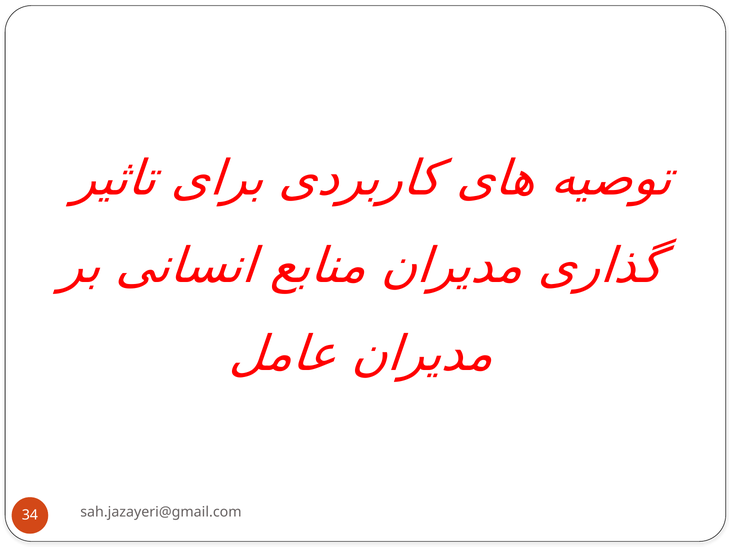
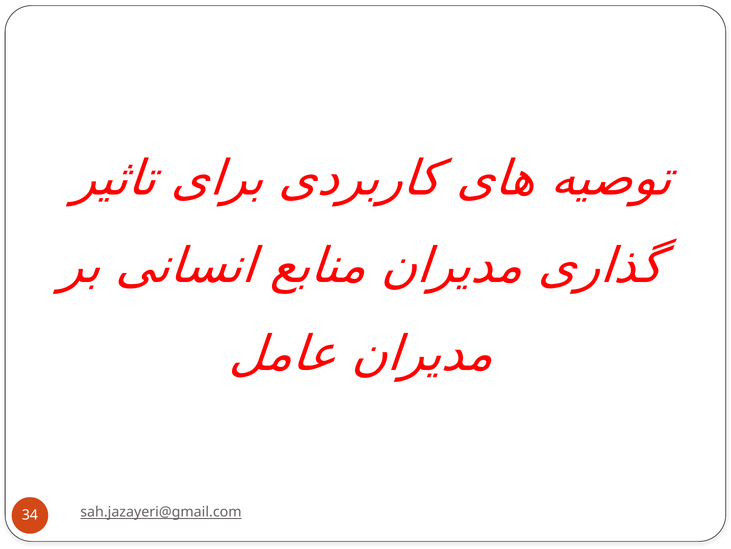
sah.jazayeri@gmail.com underline: none -> present
